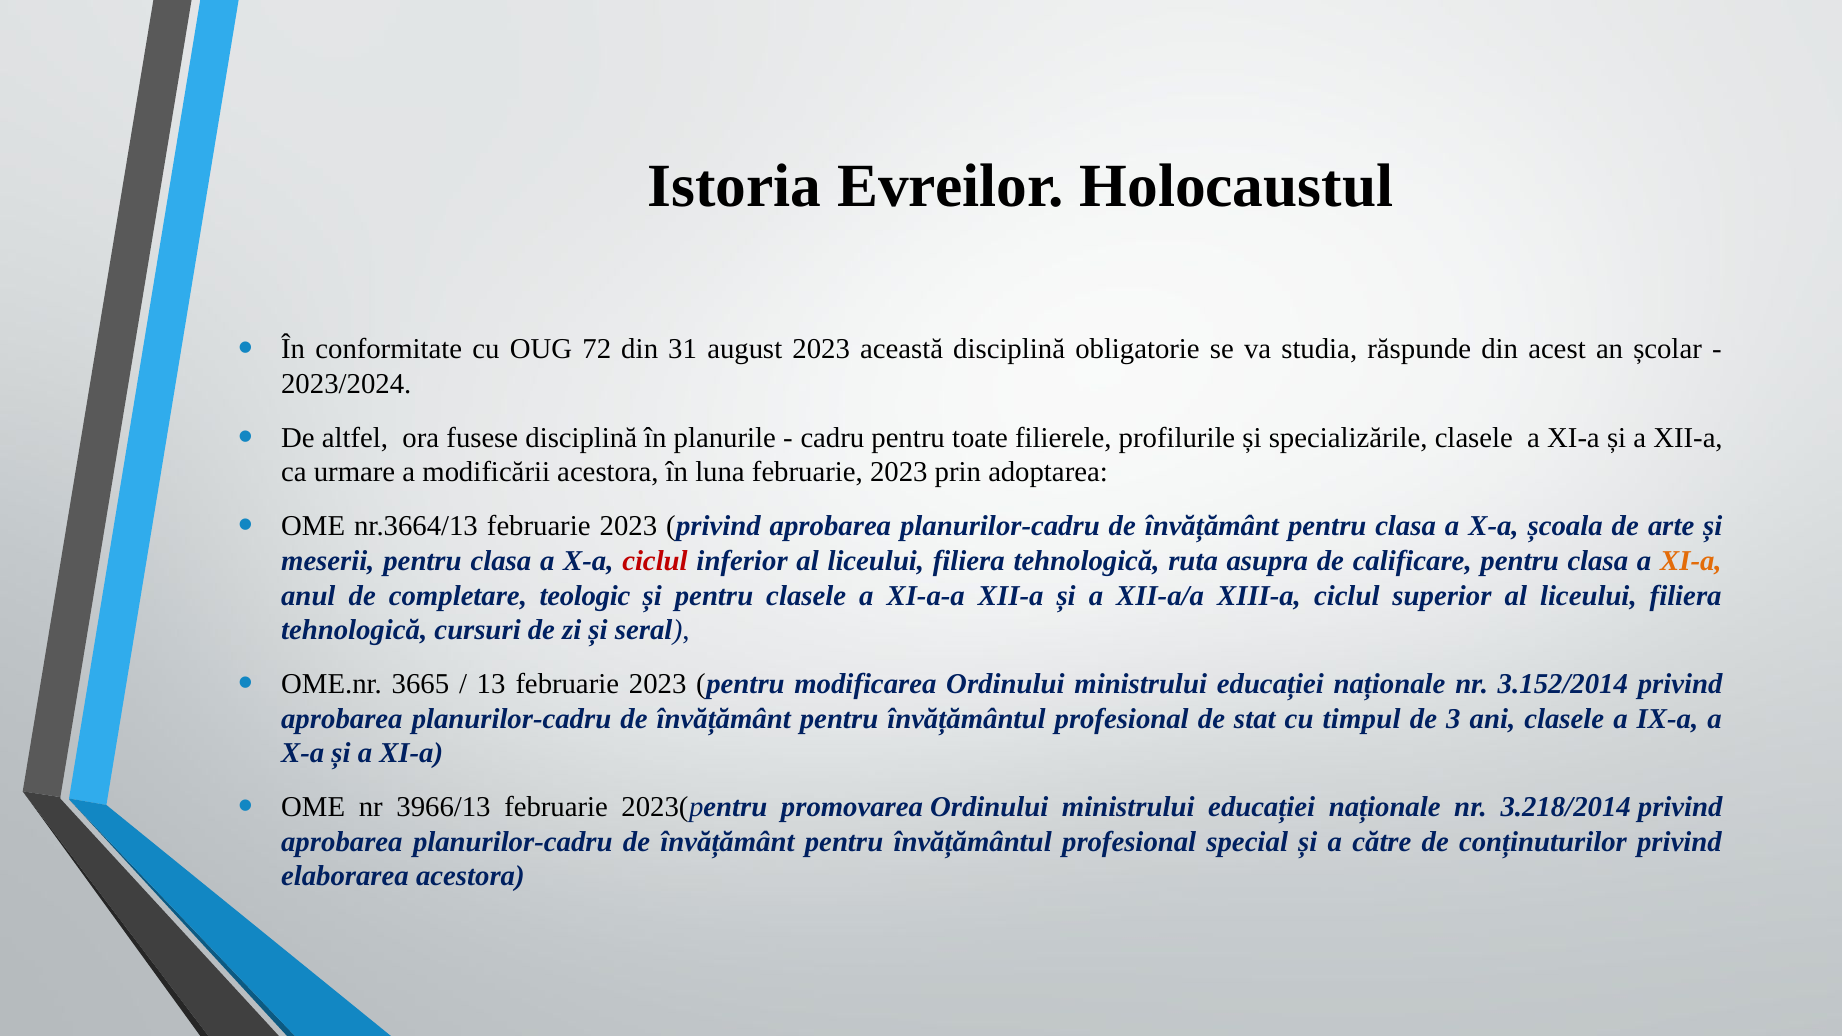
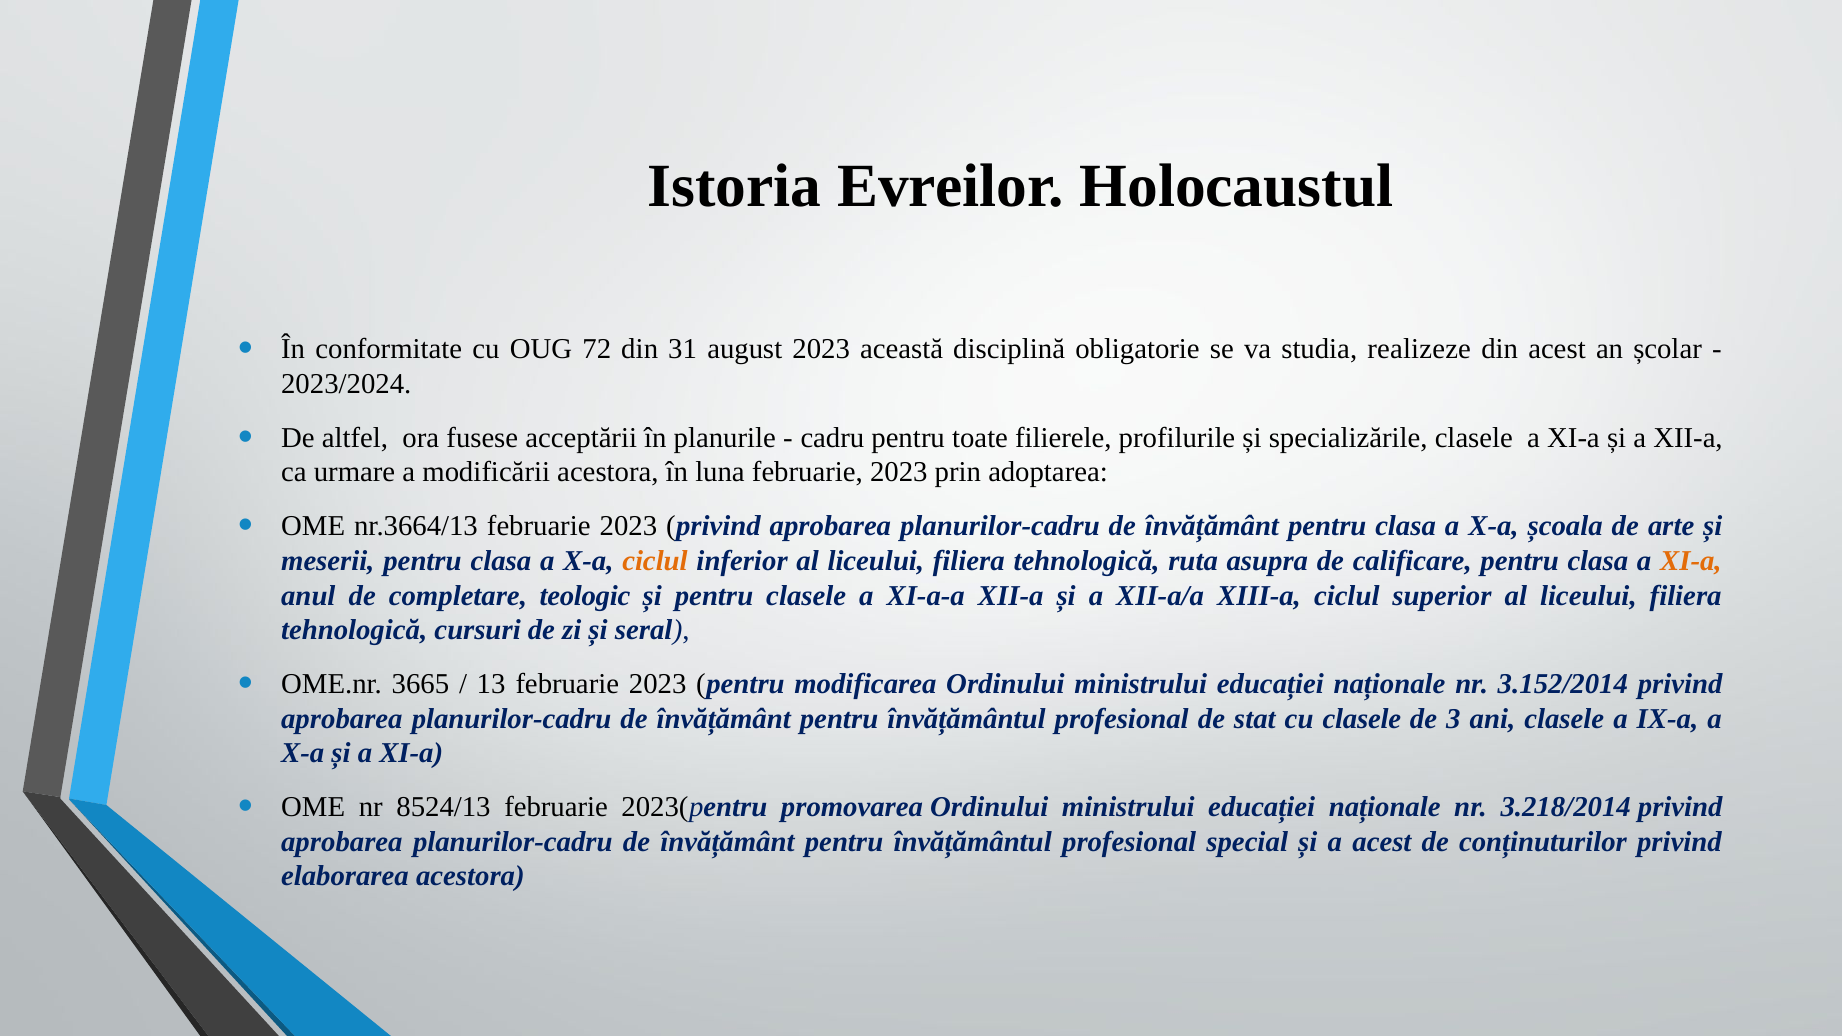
răspunde: răspunde -> realizeze
fusese disciplină: disciplină -> acceptării
ciclul at (655, 561) colour: red -> orange
cu timpul: timpul -> clasele
3966/13: 3966/13 -> 8524/13
a către: către -> acest
